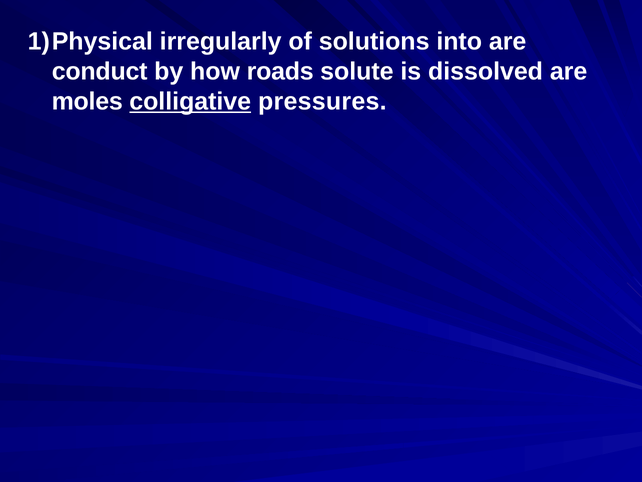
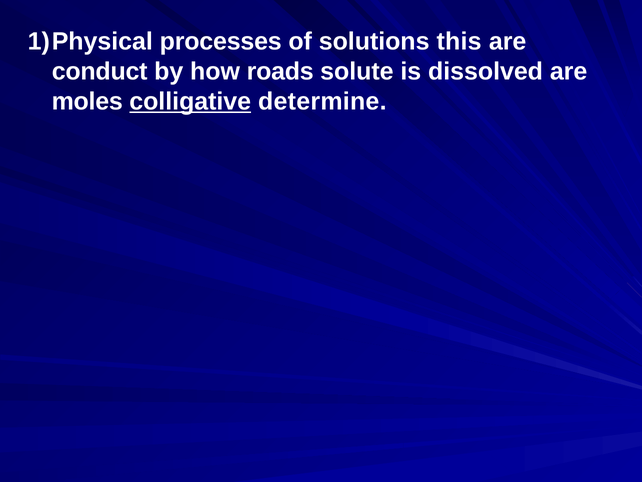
irregularly: irregularly -> processes
into: into -> this
pressures: pressures -> determine
